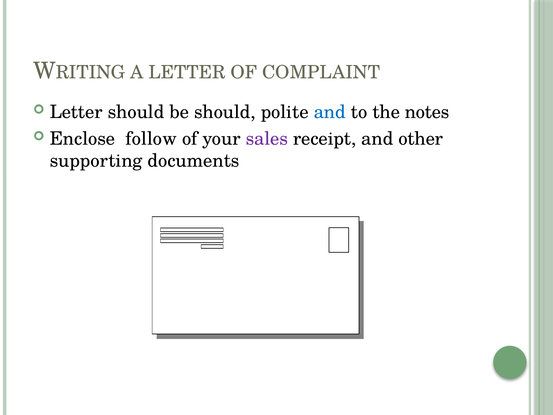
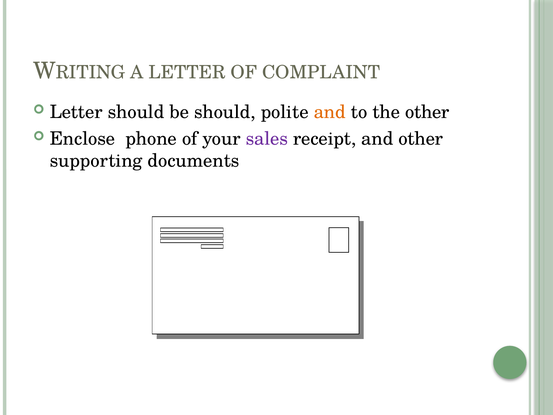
and at (330, 112) colour: blue -> orange
the notes: notes -> other
follow: follow -> phone
